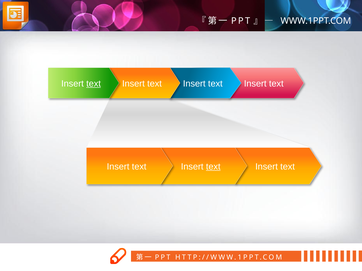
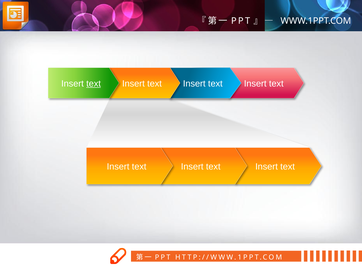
text at (213, 167) underline: present -> none
